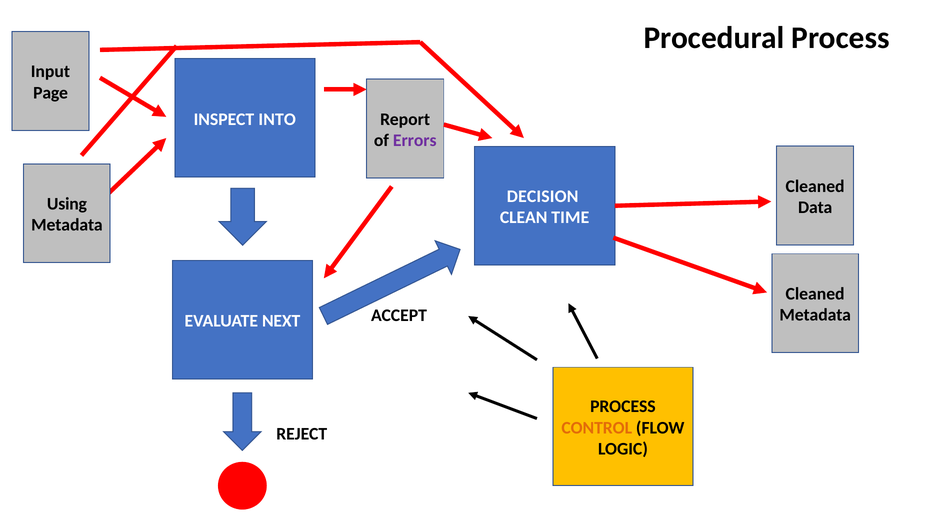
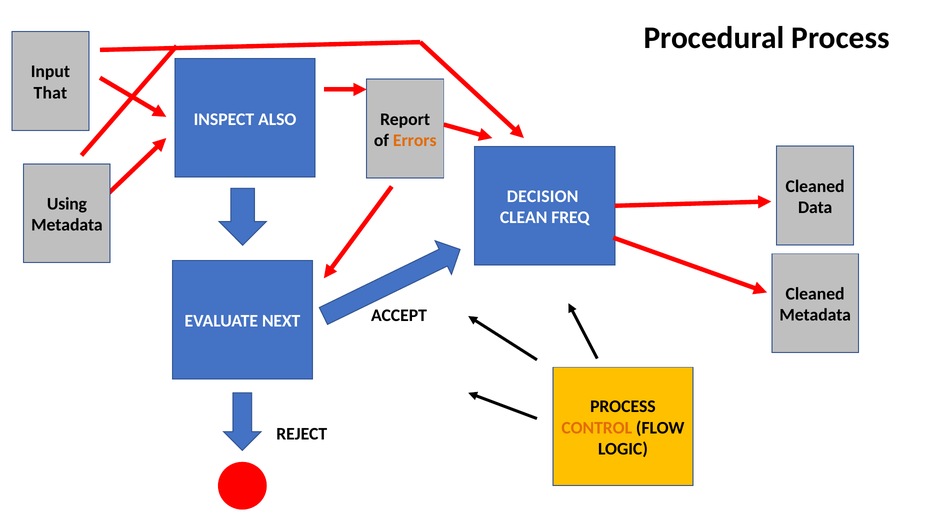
Page: Page -> That
INTO: INTO -> ALSO
Errors colour: purple -> orange
TIME: TIME -> FREQ
